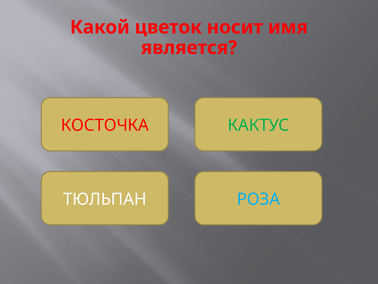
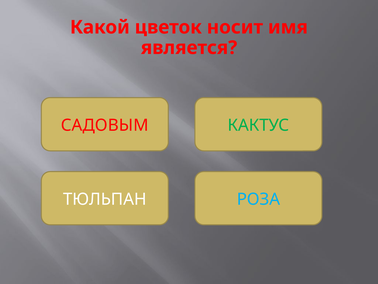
КОСТОЧКА: КОСТОЧКА -> САДОВЫМ
